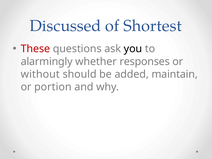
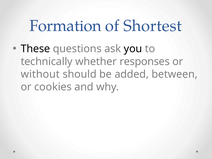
Discussed: Discussed -> Formation
These colour: red -> black
alarmingly: alarmingly -> technically
maintain: maintain -> between
portion: portion -> cookies
